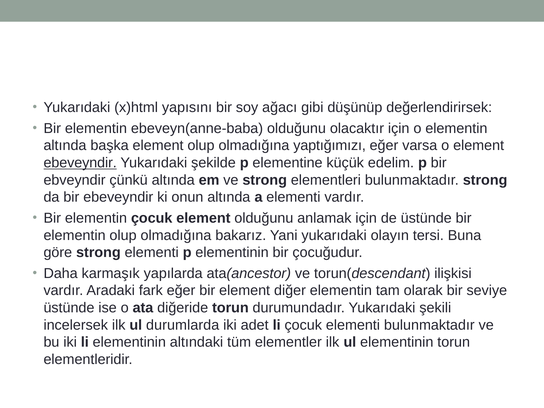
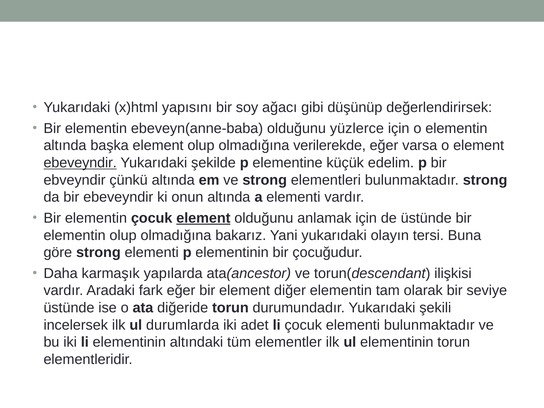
olacaktır: olacaktır -> yüzlerce
yaptığımızı: yaptığımızı -> verilerekde
element at (203, 218) underline: none -> present
